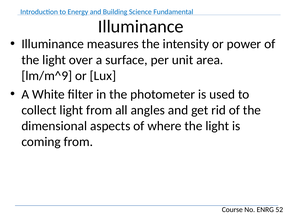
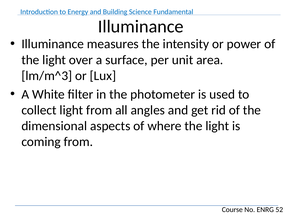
lm/m^9: lm/m^9 -> lm/m^3
